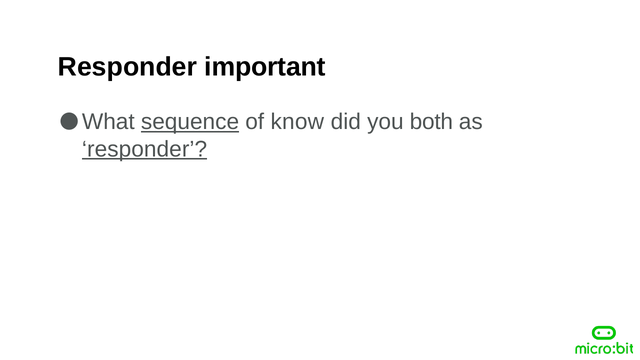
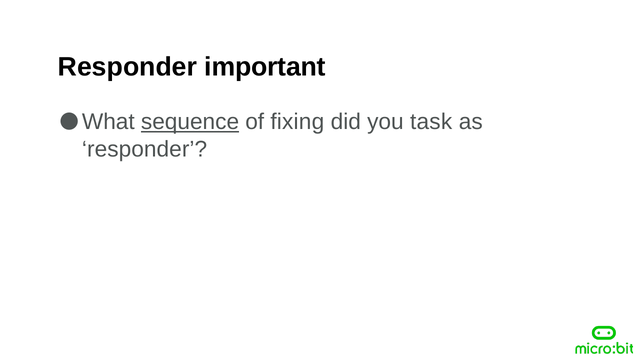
know: know -> fixing
both: both -> task
responder at (145, 149) underline: present -> none
